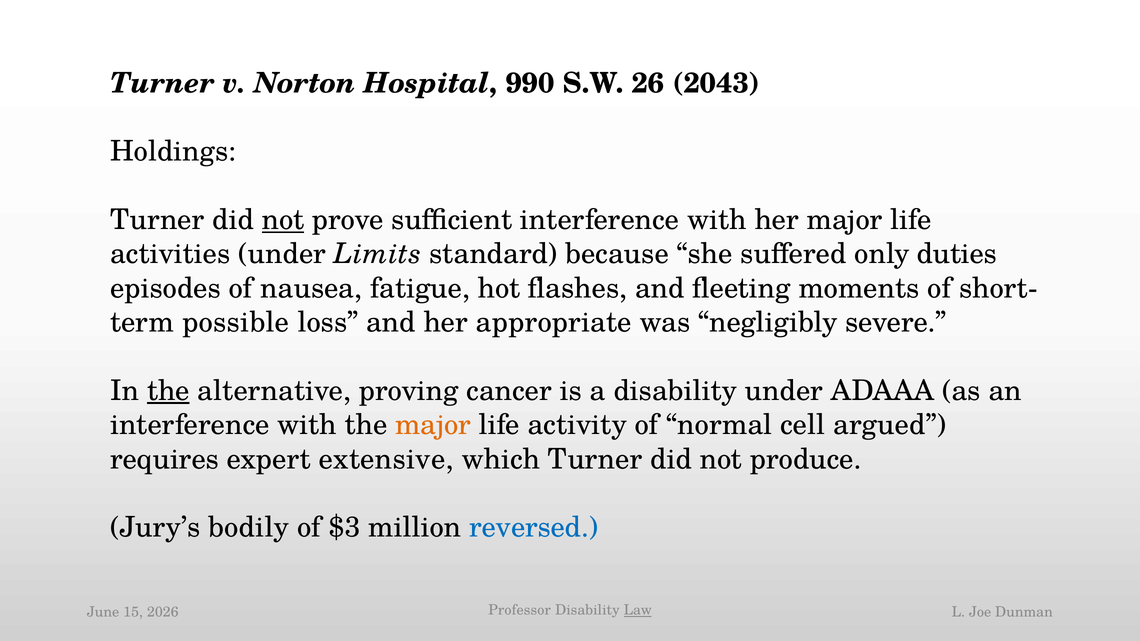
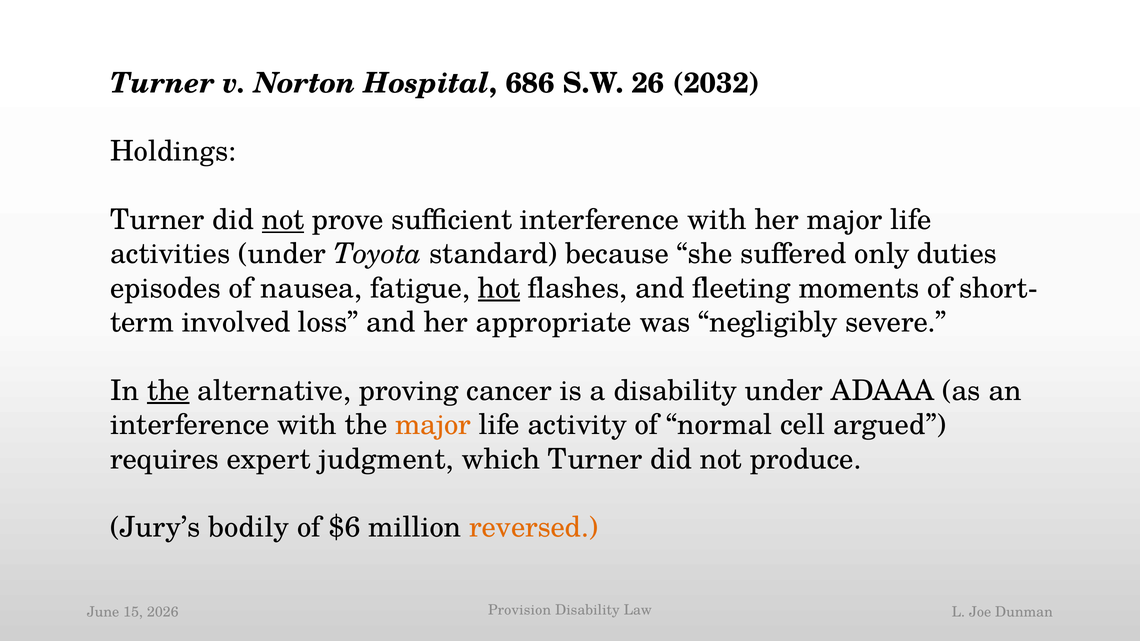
990: 990 -> 686
2043: 2043 -> 2032
Limits: Limits -> Toyota
hot underline: none -> present
possible: possible -> involved
extensive: extensive -> judgment
$3: $3 -> $6
reversed colour: blue -> orange
Professor: Professor -> Provision
Law underline: present -> none
